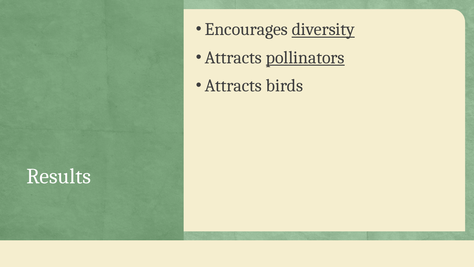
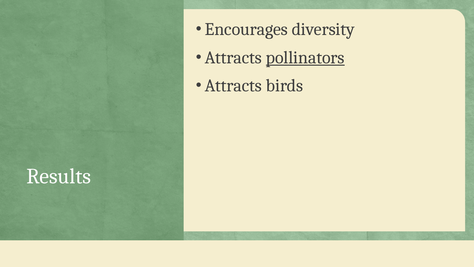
diversity underline: present -> none
